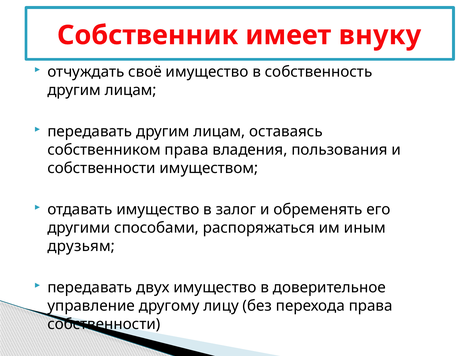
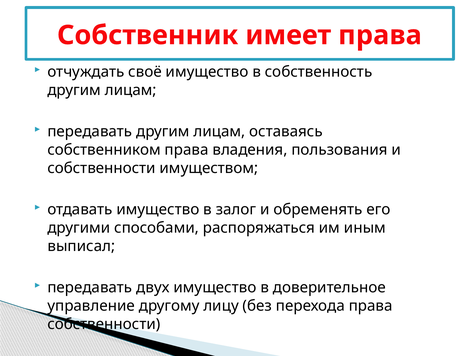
имеет внуку: внуку -> права
друзьям: друзьям -> выписал
